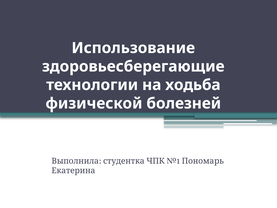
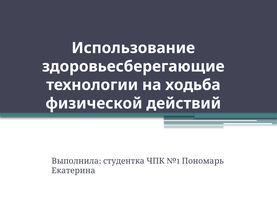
болезней: болезней -> действий
